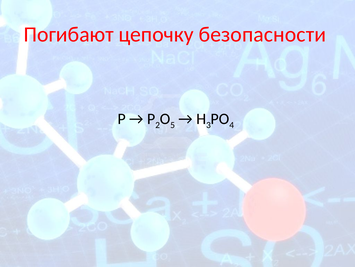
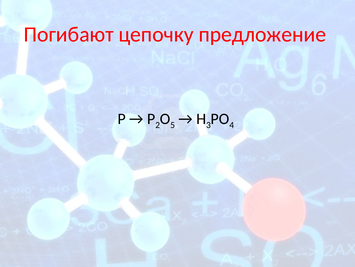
безопасности: безопасности -> предложение
